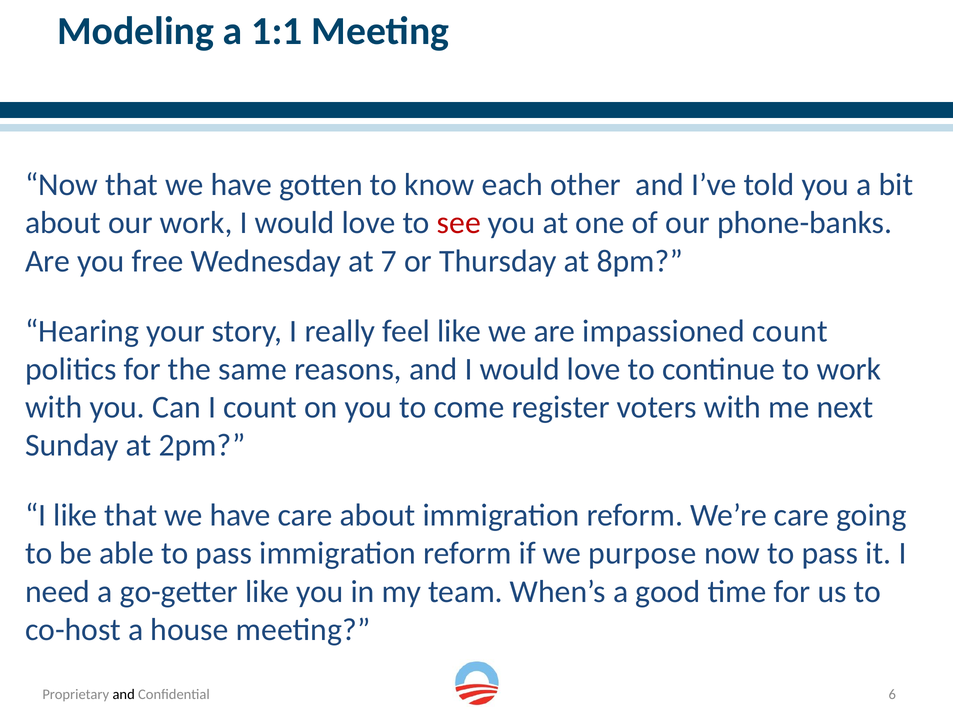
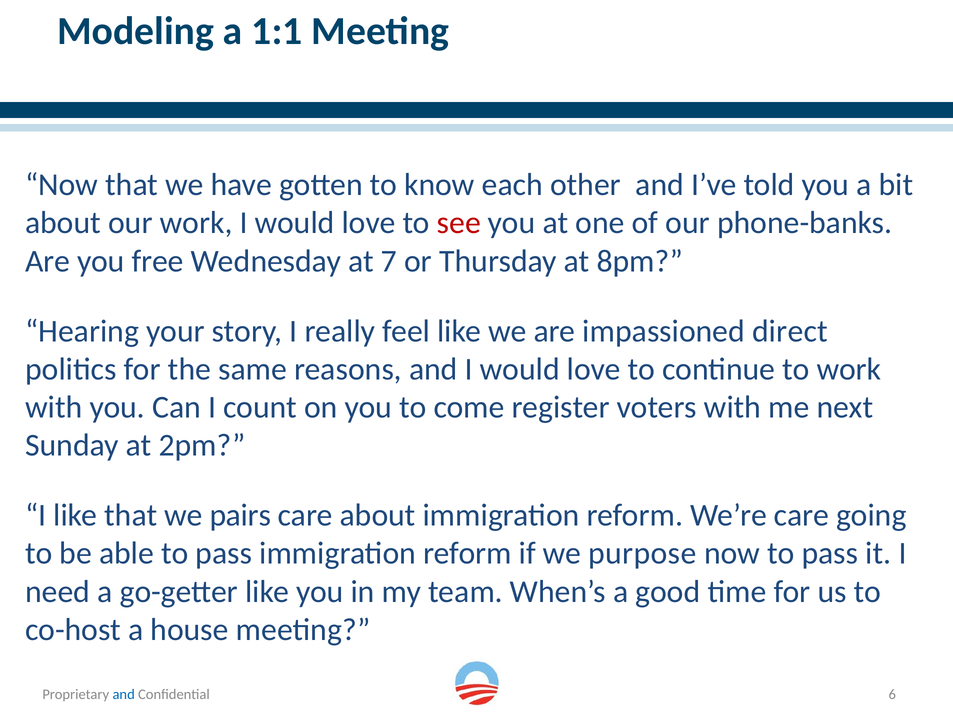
impassioned count: count -> direct
like that we have: have -> pairs
and at (124, 694) colour: black -> blue
